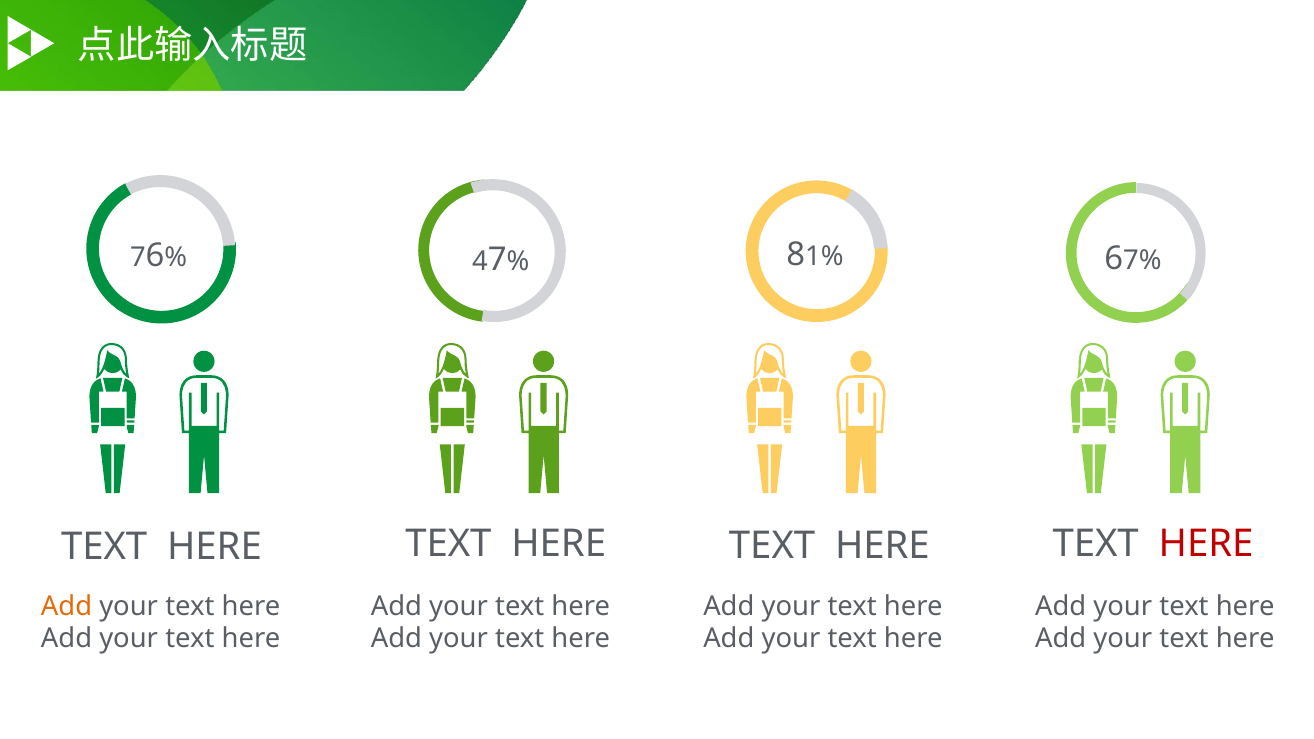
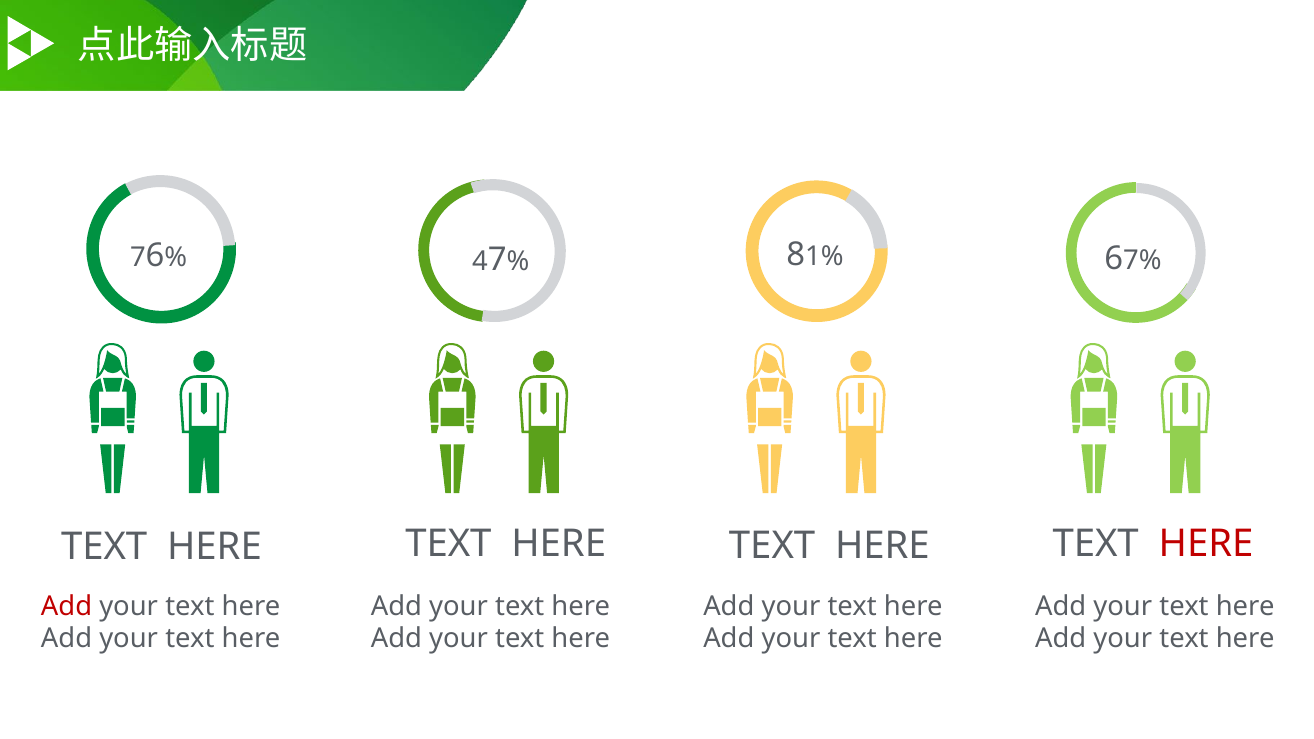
Add at (67, 606) colour: orange -> red
